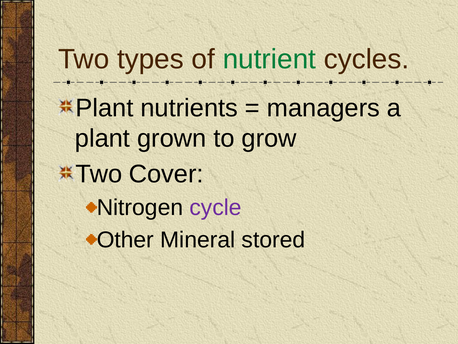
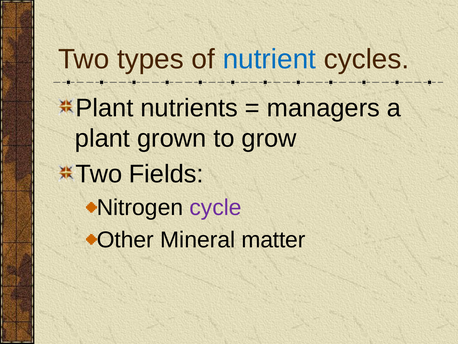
nutrient colour: green -> blue
Cover: Cover -> Fields
stored: stored -> matter
